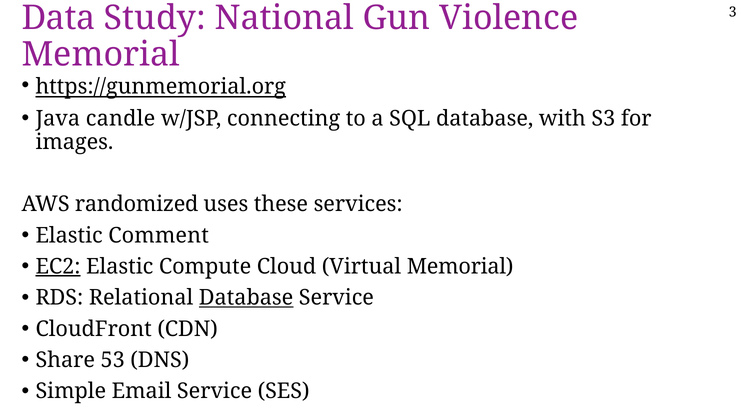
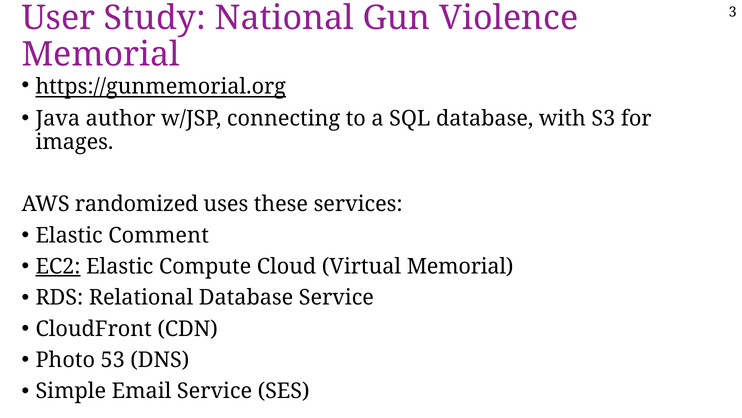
Data: Data -> User
candle: candle -> author
Database at (246, 297) underline: present -> none
Share: Share -> Photo
